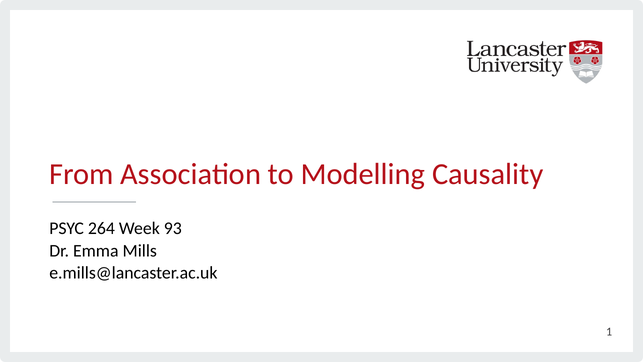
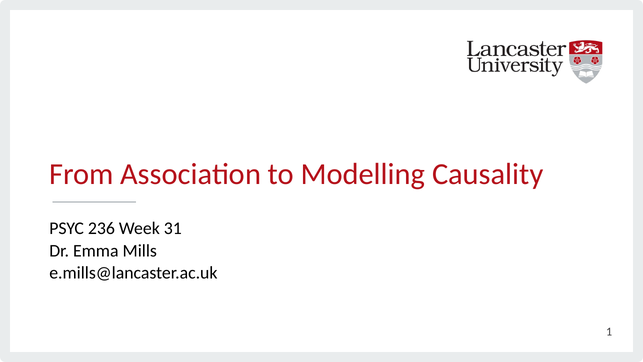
264: 264 -> 236
93: 93 -> 31
